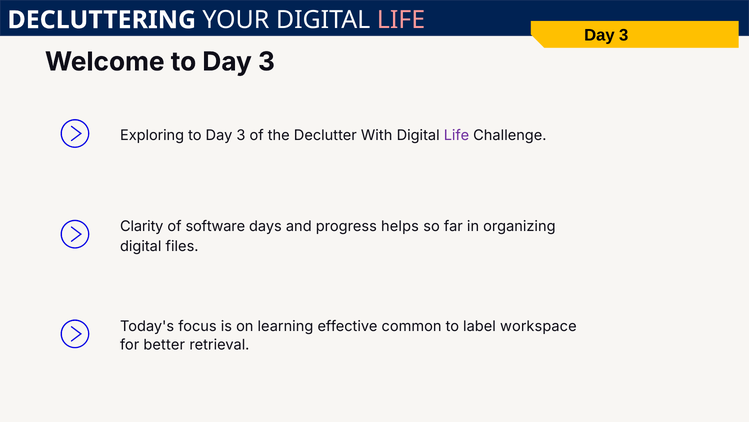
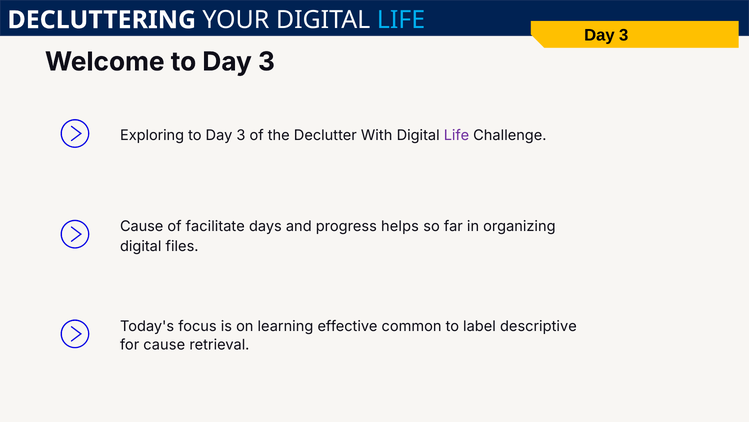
LIFE at (401, 20) colour: pink -> light blue
Clarity at (142, 226): Clarity -> Cause
software: software -> facilitate
workspace: workspace -> descriptive
for better: better -> cause
